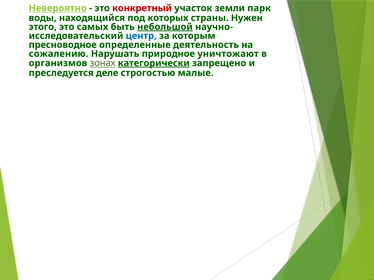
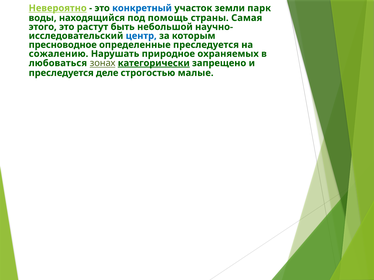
конкретный colour: red -> blue
которых: которых -> помощь
Нужен: Нужен -> Самая
самых: самых -> растут
небольшой underline: present -> none
определенные деятельность: деятельность -> преследуется
уничтожают: уничтожают -> охраняемых
организмов: организмов -> любоваться
